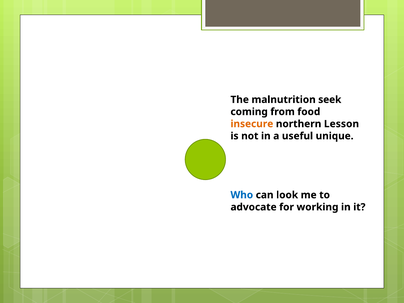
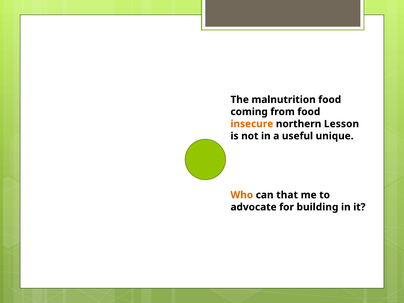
malnutrition seek: seek -> food
Who colour: blue -> orange
look: look -> that
working: working -> building
